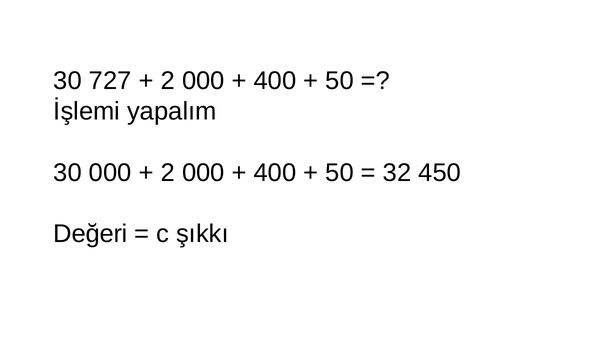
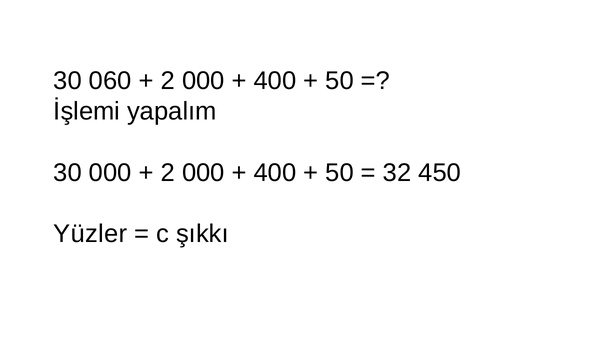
727: 727 -> 060
Değeri: Değeri -> Yüzler
